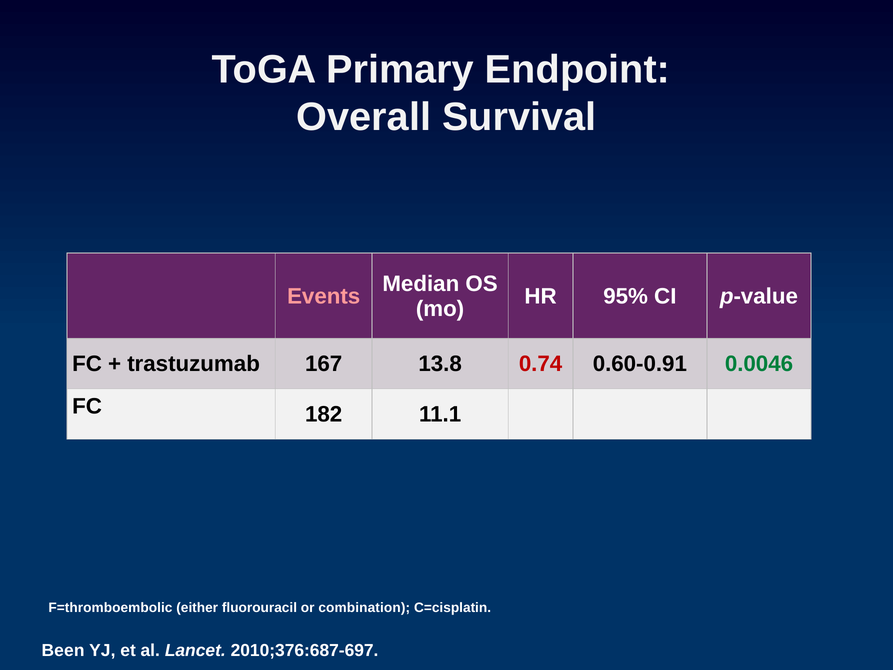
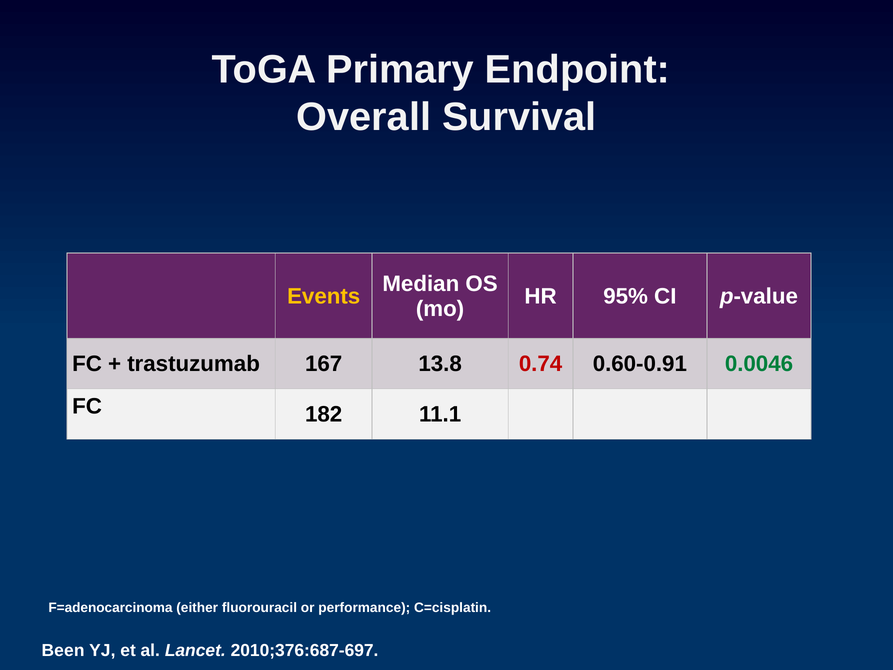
Events colour: pink -> yellow
F=thromboembolic: F=thromboembolic -> F=adenocarcinoma
combination: combination -> performance
